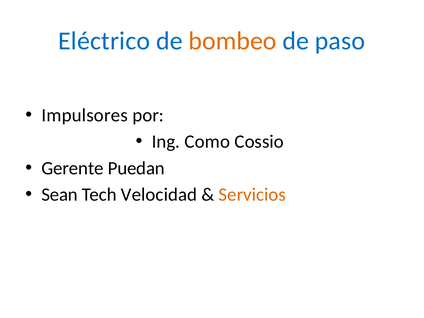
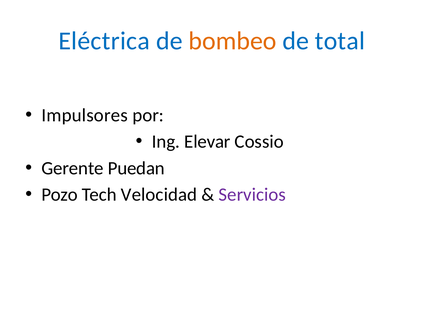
Eléctrico: Eléctrico -> Eléctrica
paso: paso -> total
Como: Como -> Elevar
Sean: Sean -> Pozo
Servicios colour: orange -> purple
